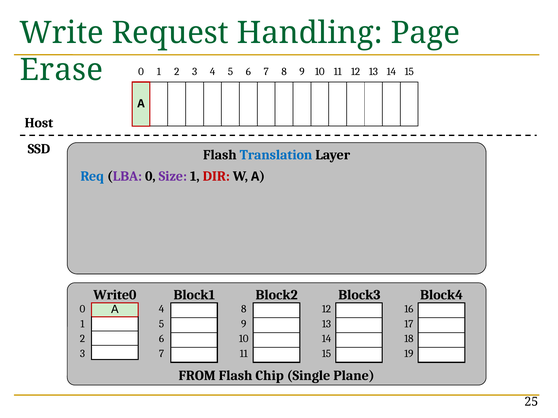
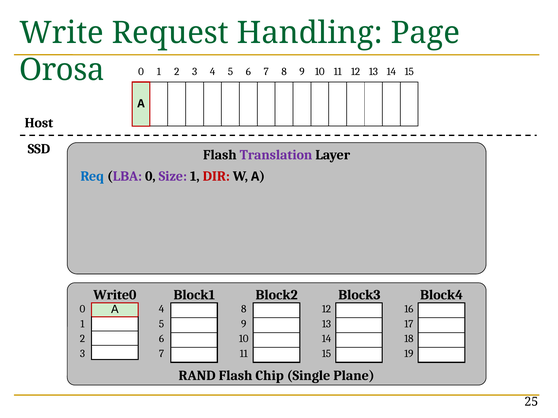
Erase: Erase -> Orosa
Translation colour: blue -> purple
FROM: FROM -> RAND
